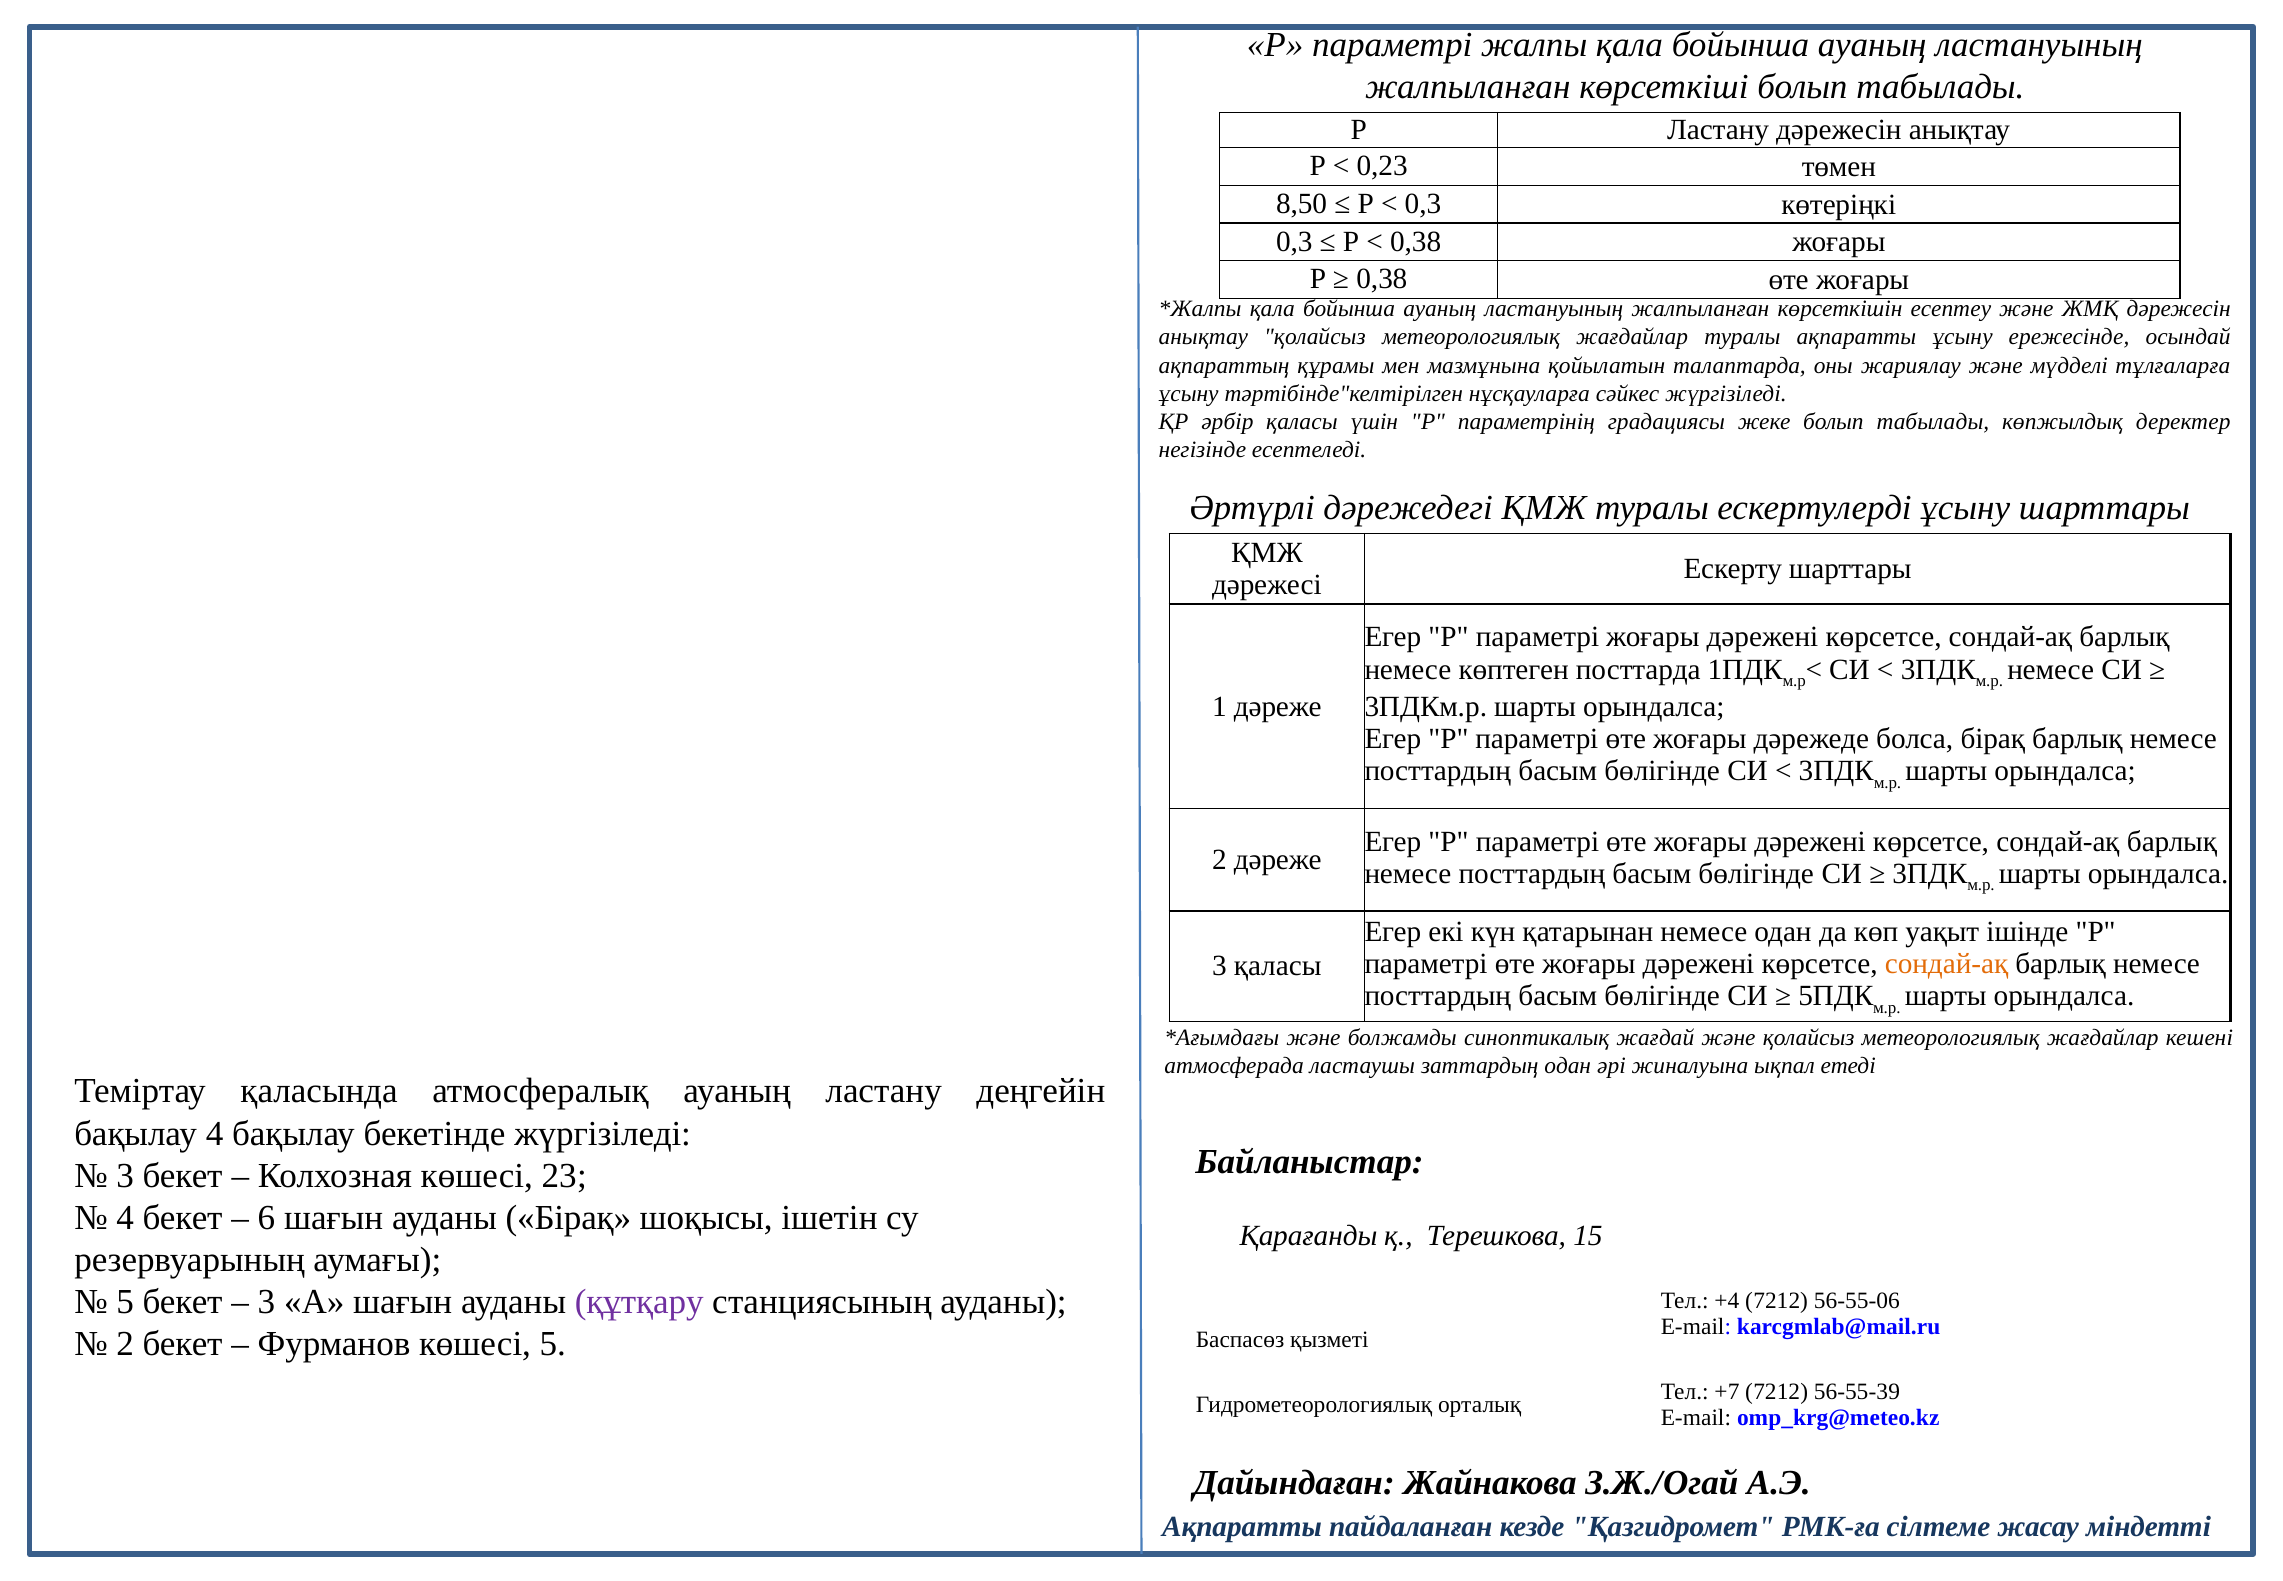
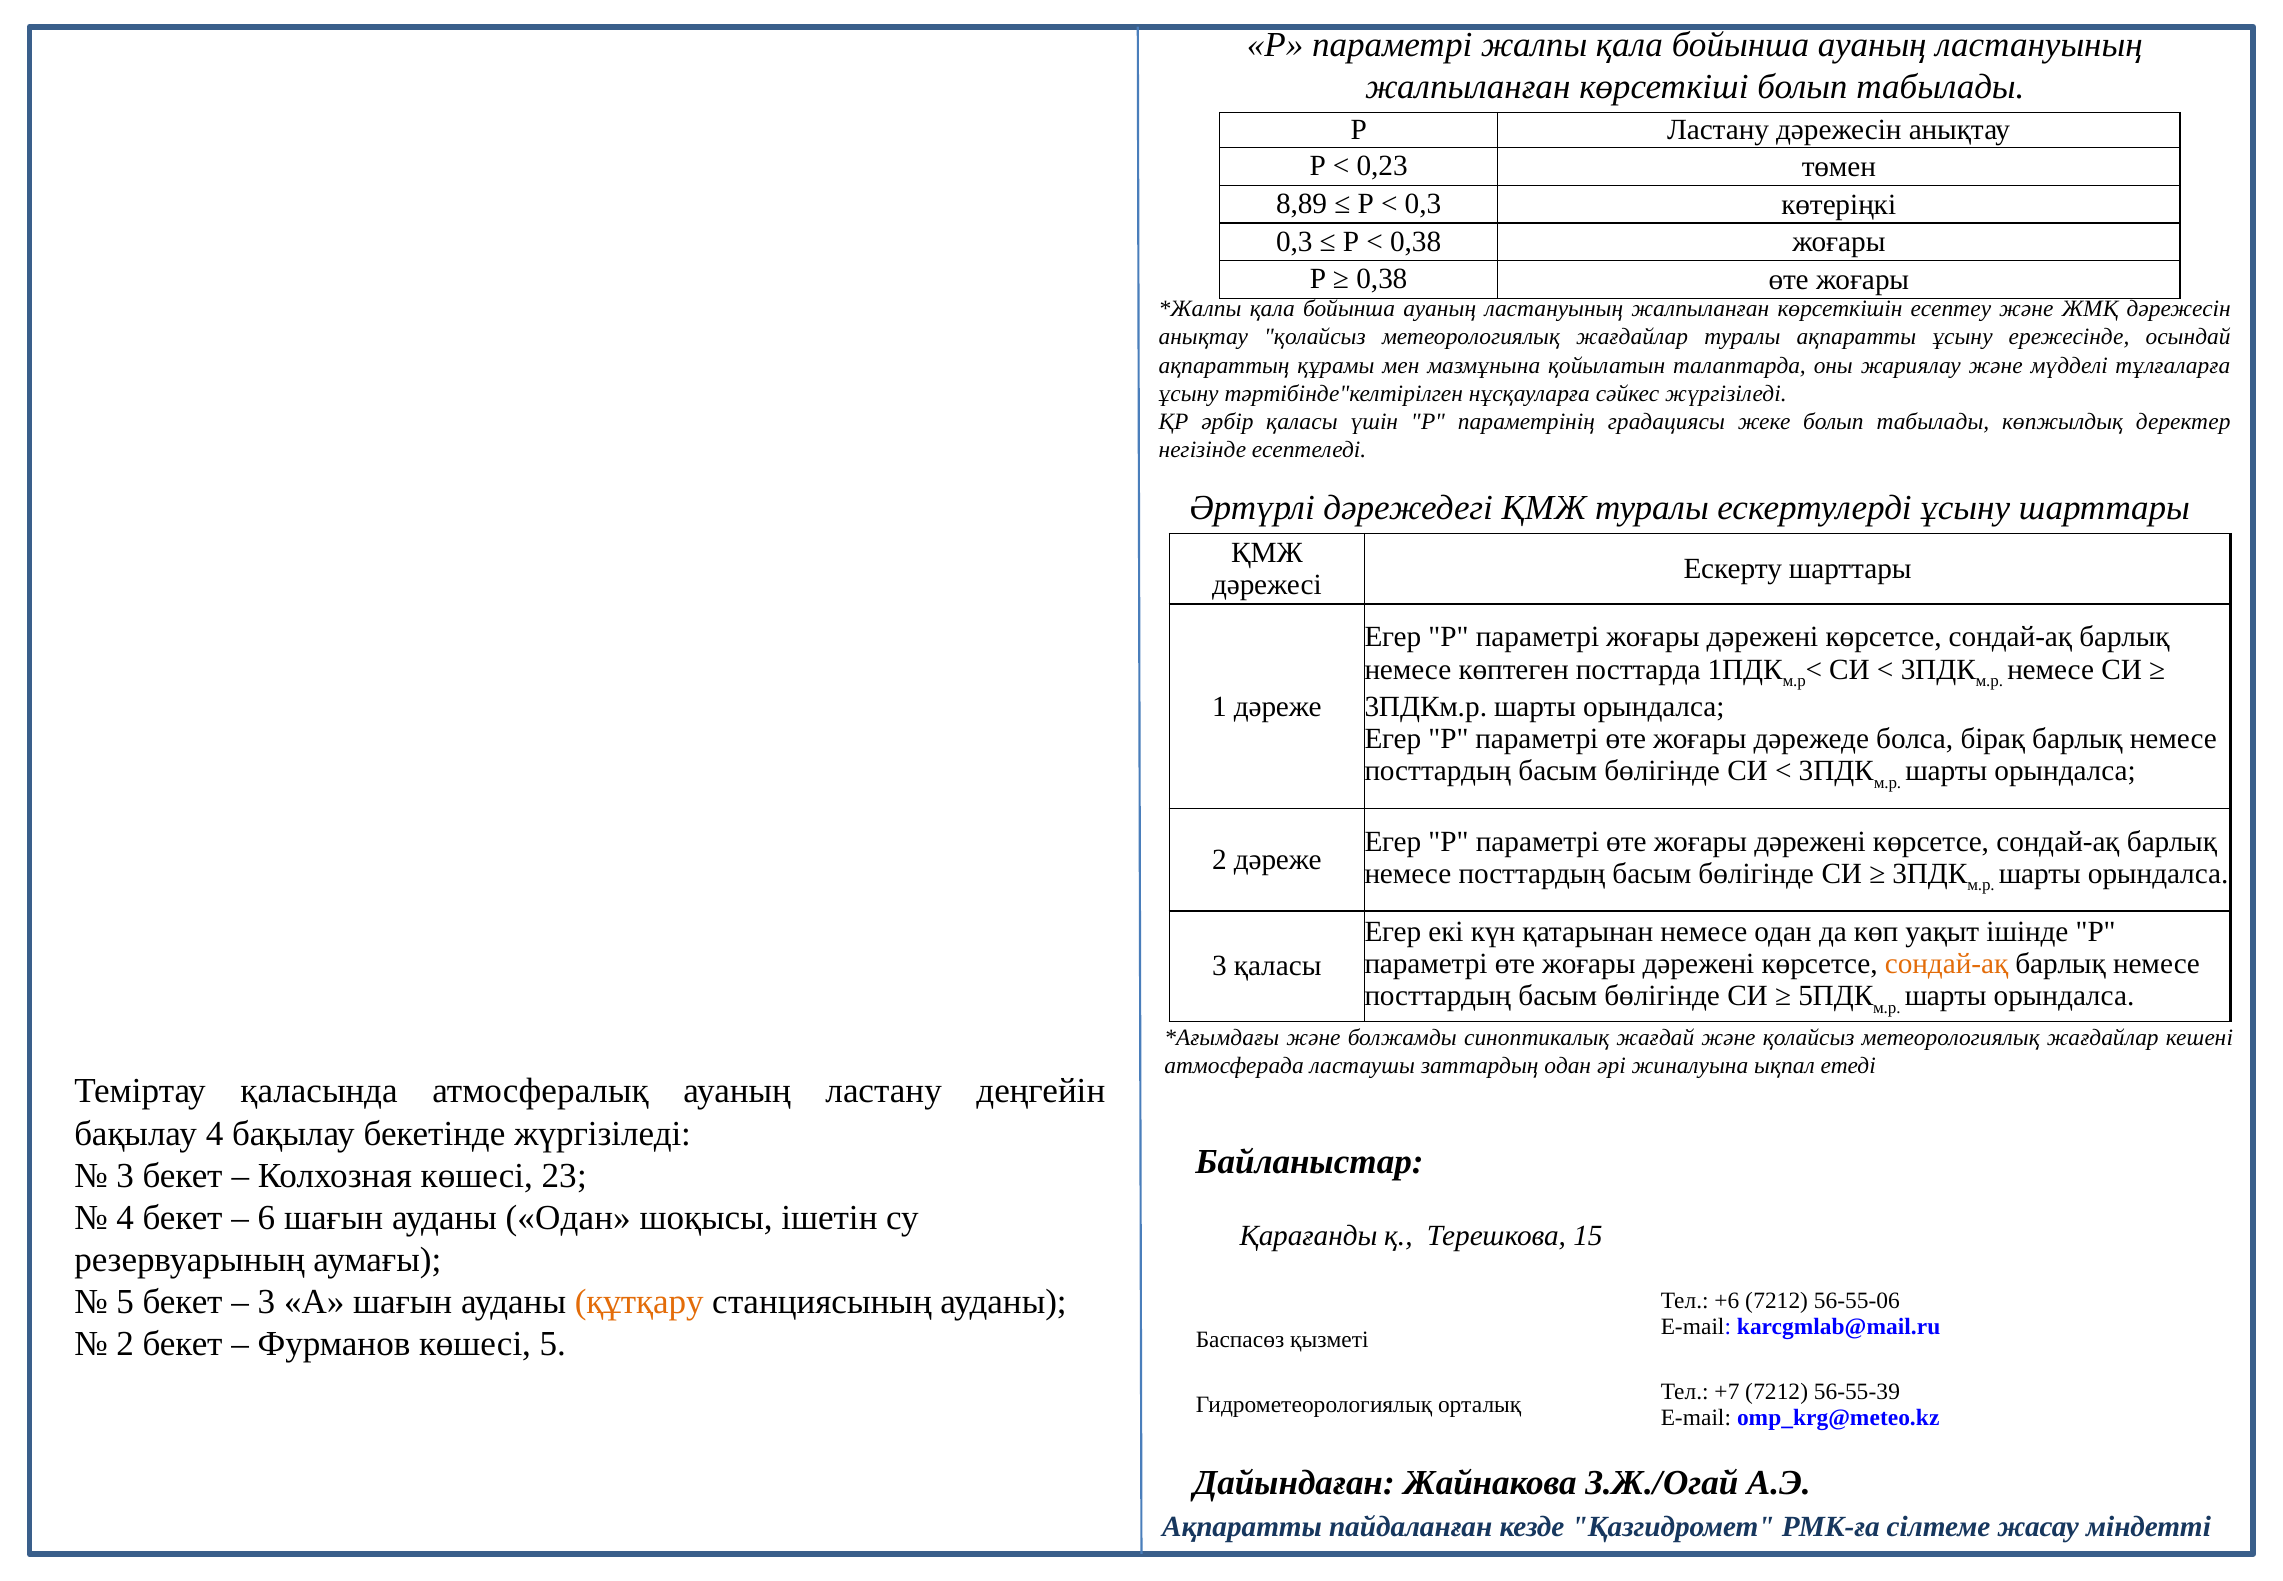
8,50: 8,50 -> 8,89
ауданы Бірақ: Бірақ -> Одан
құтқару colour: purple -> orange
+4: +4 -> +6
